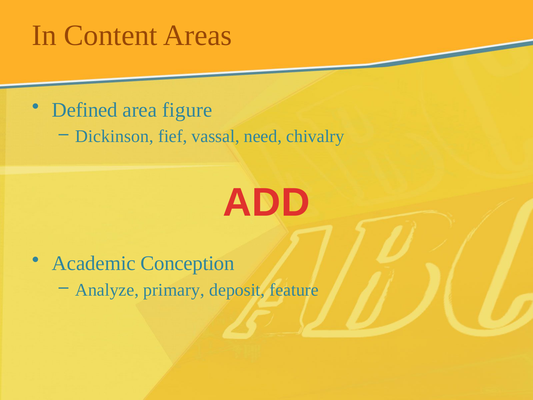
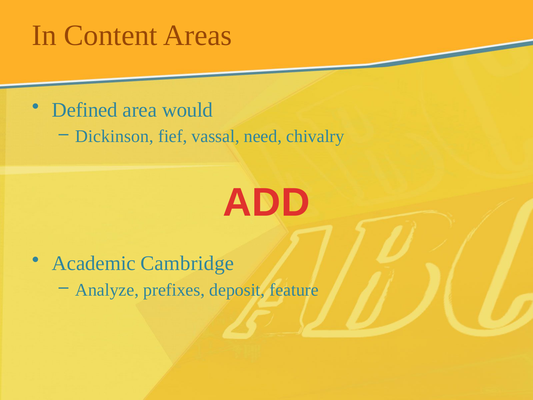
figure: figure -> would
Conception: Conception -> Cambridge
primary: primary -> prefixes
